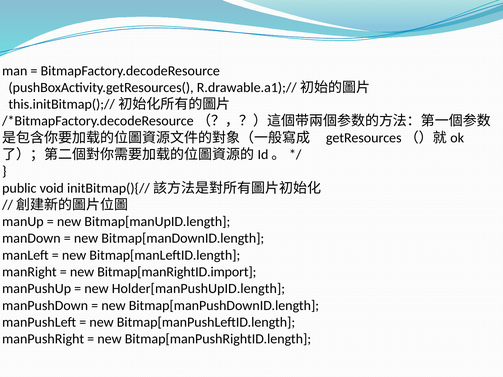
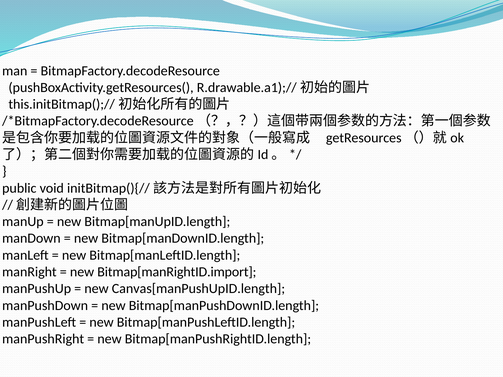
Holder[manPushUpID.length: Holder[manPushUpID.length -> Canvas[manPushUpID.length
